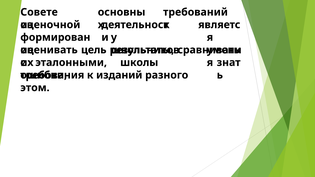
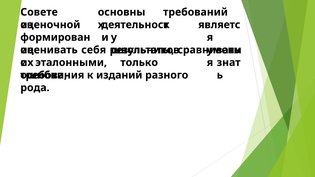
цель: цель -> себя
школы: школы -> только
этом: этом -> рода
